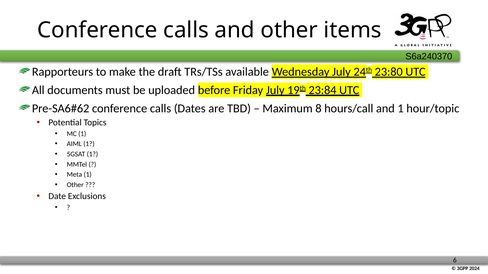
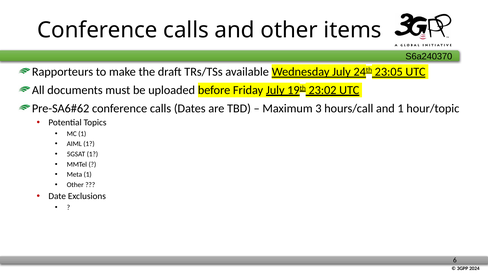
23:80: 23:80 -> 23:05
23:84: 23:84 -> 23:02
8: 8 -> 3
